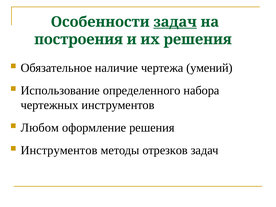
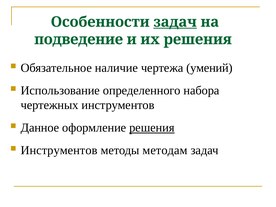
построения: построения -> подведение
Любом: Любом -> Данное
решения at (152, 128) underline: none -> present
отрезков: отрезков -> методам
